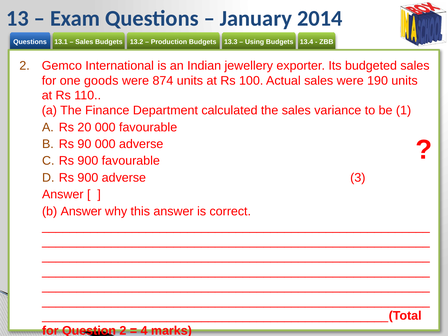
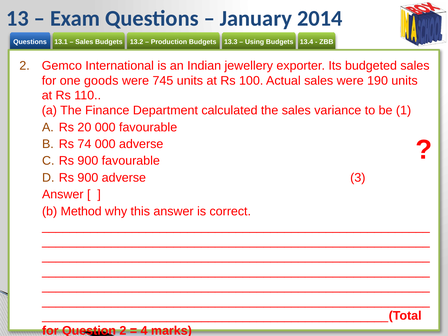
874: 874 -> 745
90: 90 -> 74
b Answer: Answer -> Method
